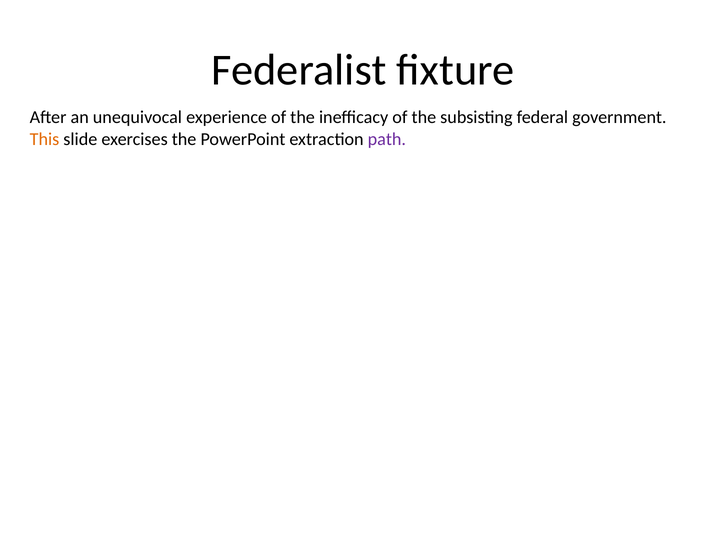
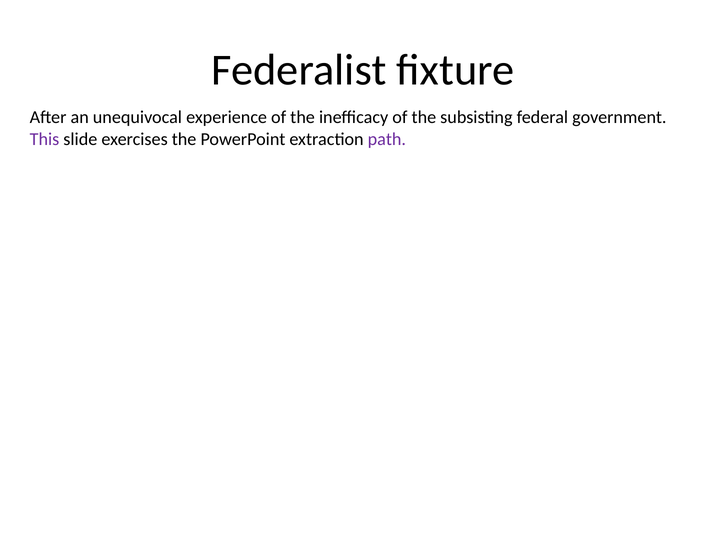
This colour: orange -> purple
